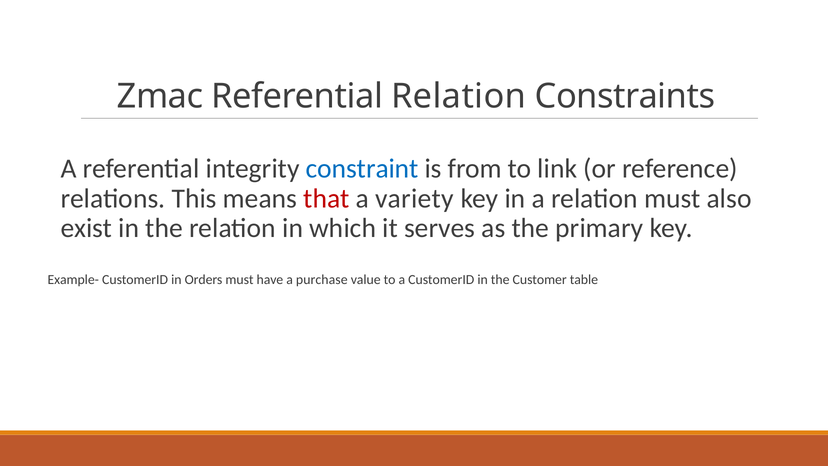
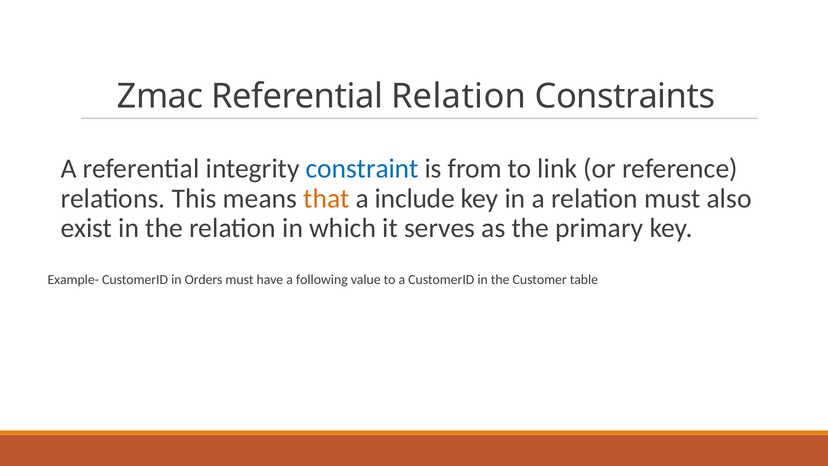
that colour: red -> orange
variety: variety -> include
purchase: purchase -> following
